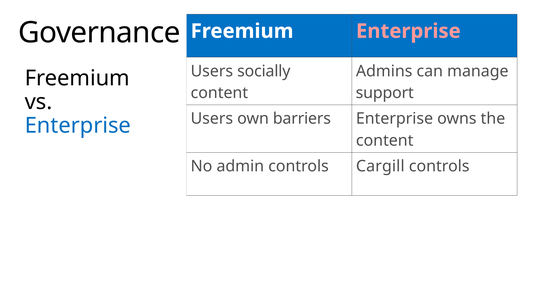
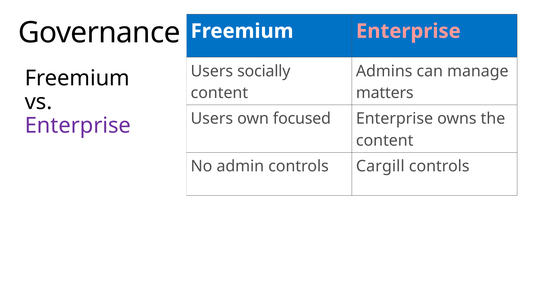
support: support -> matters
barriers: barriers -> focused
Enterprise at (78, 125) colour: blue -> purple
